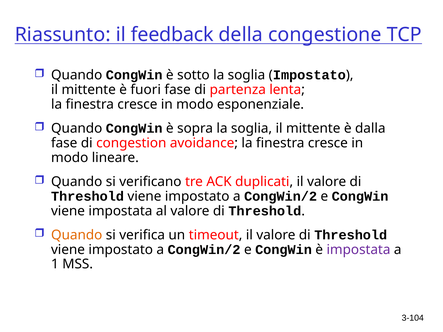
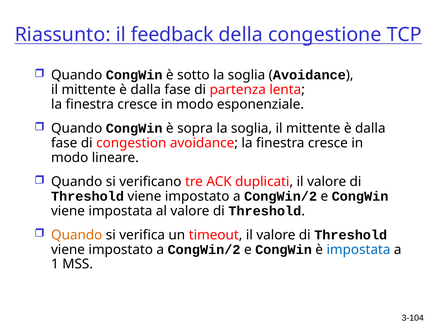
Impostato at (309, 75): Impostato -> Avoidance
fuori at (146, 90): fuori -> dalla
impostata at (358, 250) colour: purple -> blue
